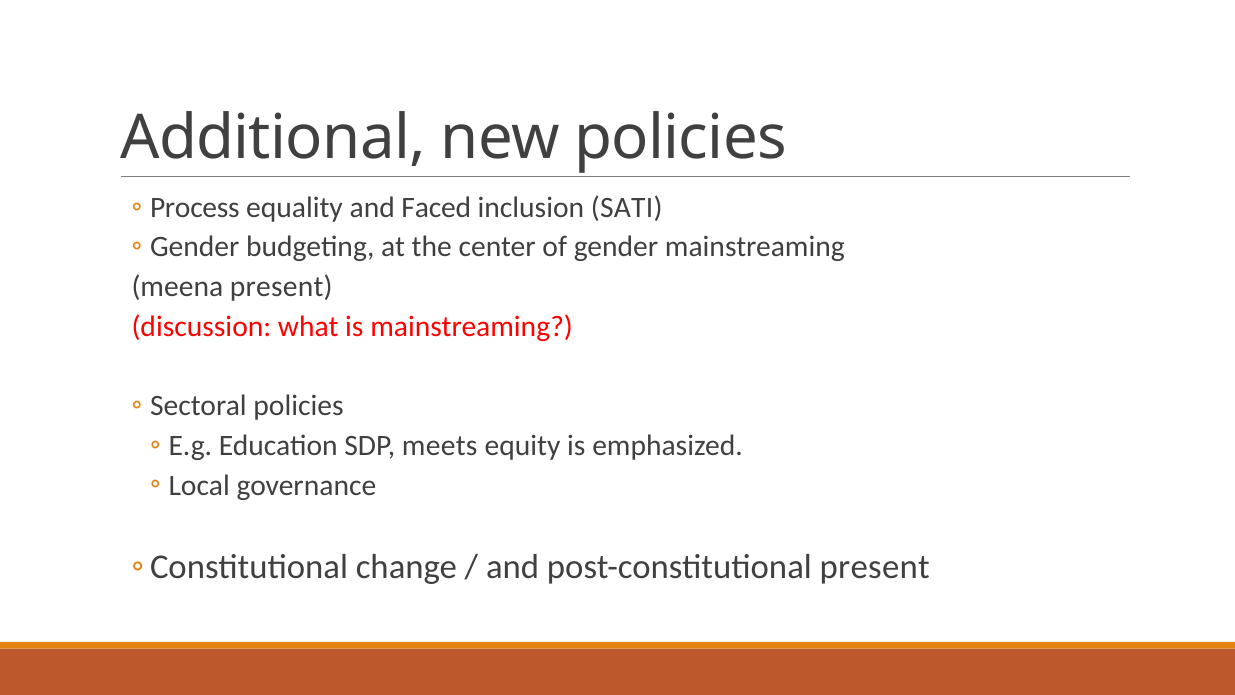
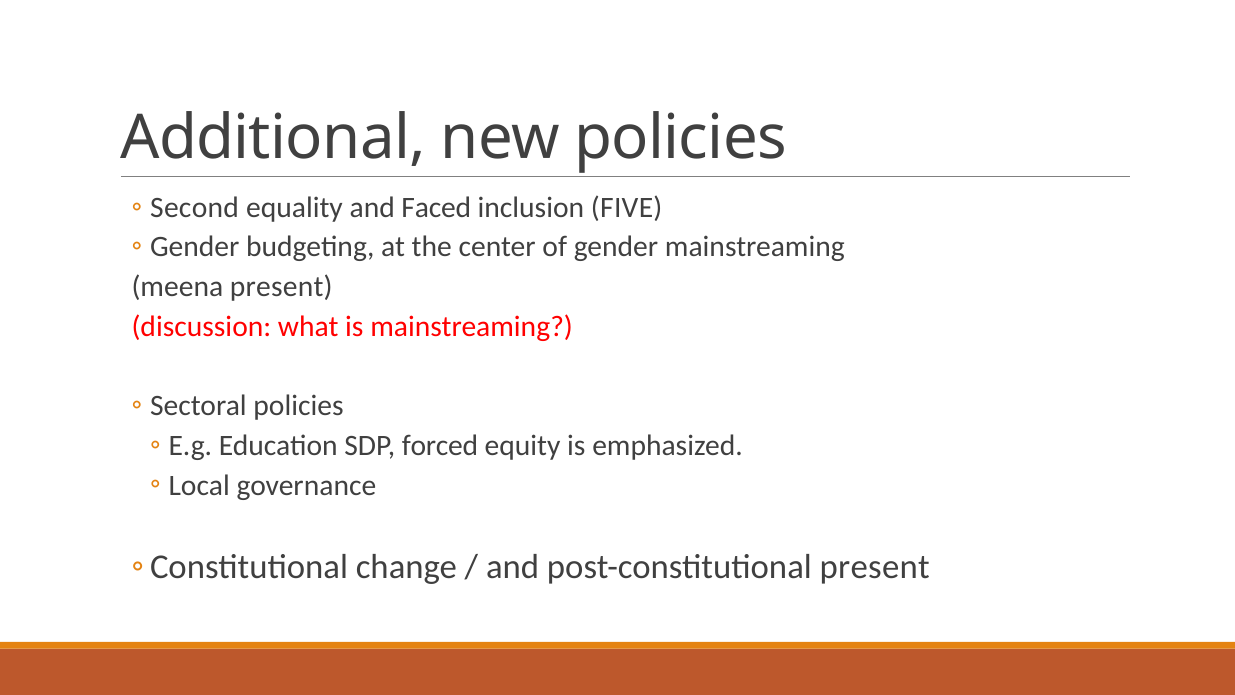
Process: Process -> Second
SATI: SATI -> FIVE
meets: meets -> forced
